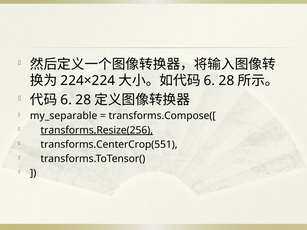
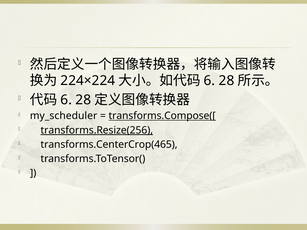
my_separable: my_separable -> my_scheduler
transforms.Compose([ underline: none -> present
transforms.CenterCrop(551: transforms.CenterCrop(551 -> transforms.CenterCrop(465
